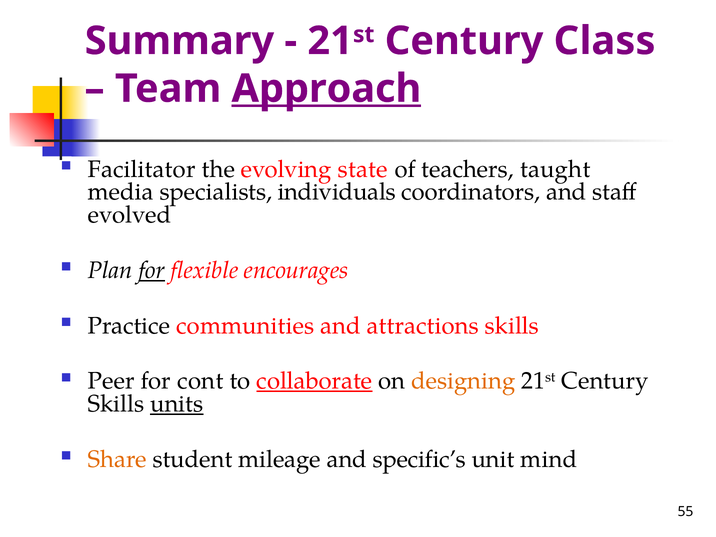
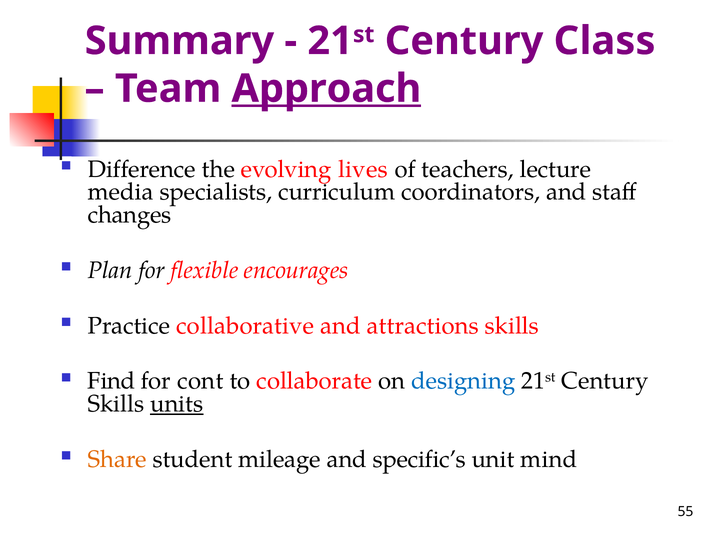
Facilitator: Facilitator -> Difference
state: state -> lives
taught: taught -> lecture
individuals: individuals -> curriculum
evolved: evolved -> changes
for at (152, 270) underline: present -> none
communities: communities -> collaborative
Peer: Peer -> Find
collaborate underline: present -> none
designing colour: orange -> blue
